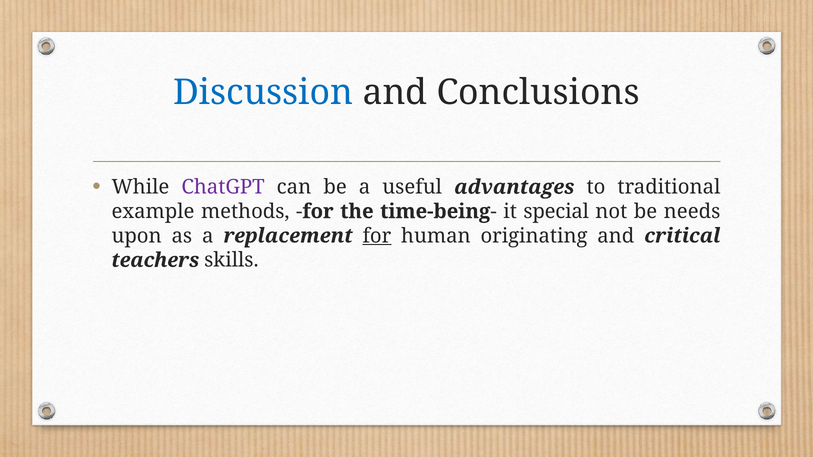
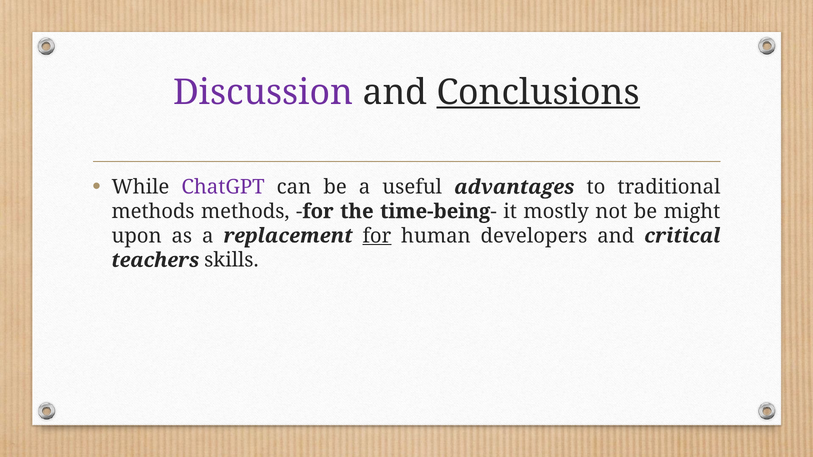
Discussion colour: blue -> purple
Conclusions underline: none -> present
example at (153, 212): example -> methods
special: special -> mostly
needs: needs -> might
originating: originating -> developers
